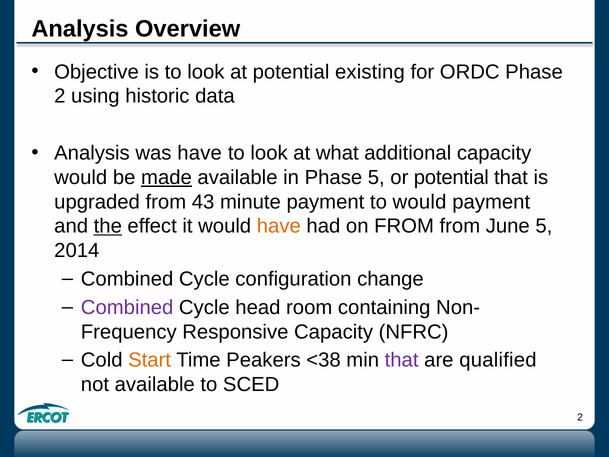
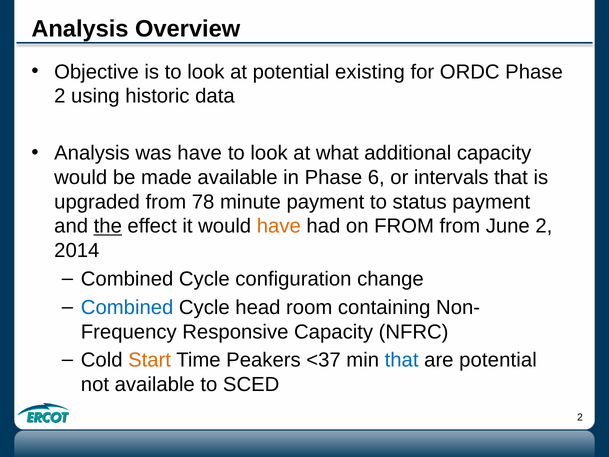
made underline: present -> none
Phase 5: 5 -> 6
or potential: potential -> intervals
43: 43 -> 78
to would: would -> status
June 5: 5 -> 2
Combined at (127, 307) colour: purple -> blue
<38: <38 -> <37
that at (402, 360) colour: purple -> blue
are qualified: qualified -> potential
